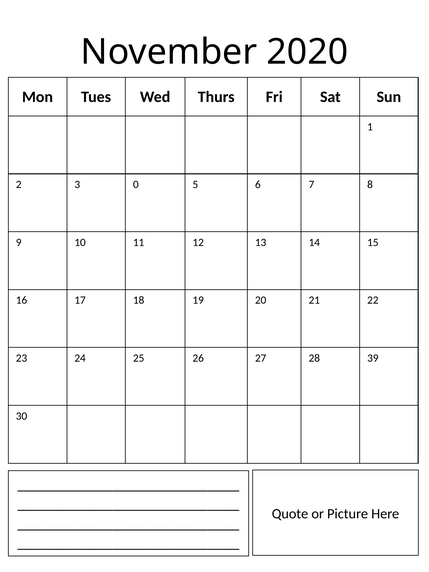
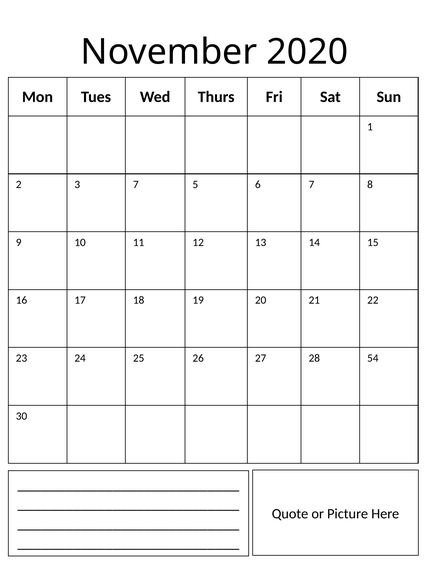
3 0: 0 -> 7
39: 39 -> 54
